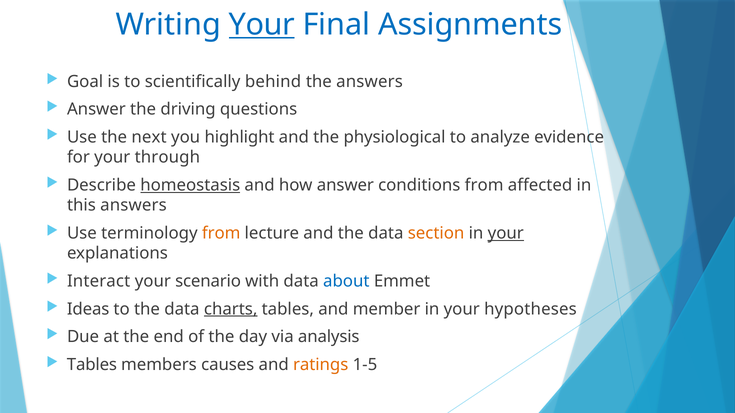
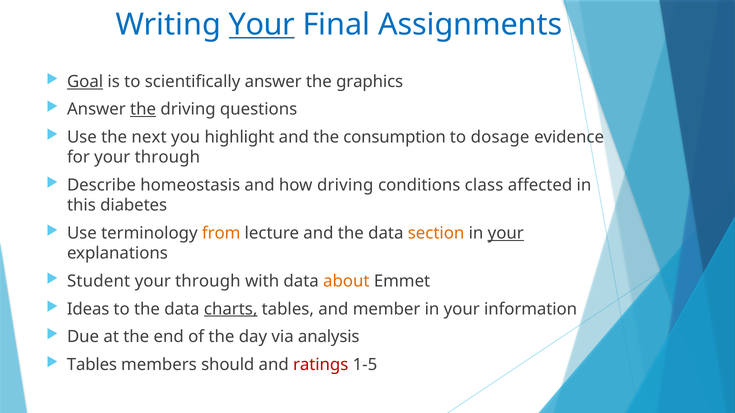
Goal underline: none -> present
scientifically behind: behind -> answer
the answers: answers -> graphics
the at (143, 110) underline: none -> present
physiological: physiological -> consumption
analyze: analyze -> dosage
homeostasis underline: present -> none
how answer: answer -> driving
conditions from: from -> class
this answers: answers -> diabetes
Interact: Interact -> Student
scenario at (208, 281): scenario -> through
about colour: blue -> orange
hypotheses: hypotheses -> information
causes: causes -> should
ratings colour: orange -> red
